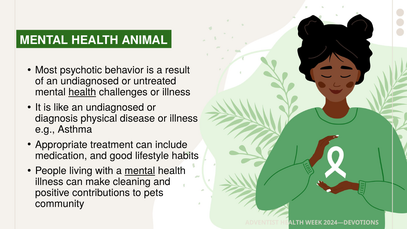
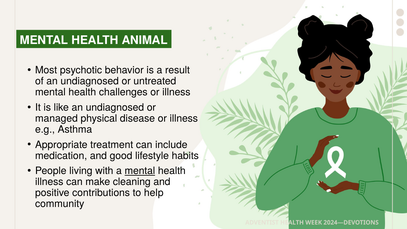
health at (82, 92) underline: present -> none
diagnosis: diagnosis -> managed
pets: pets -> help
